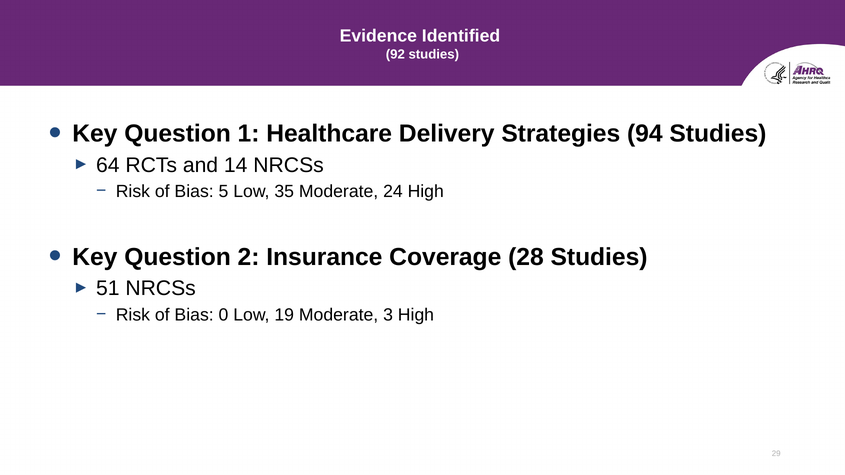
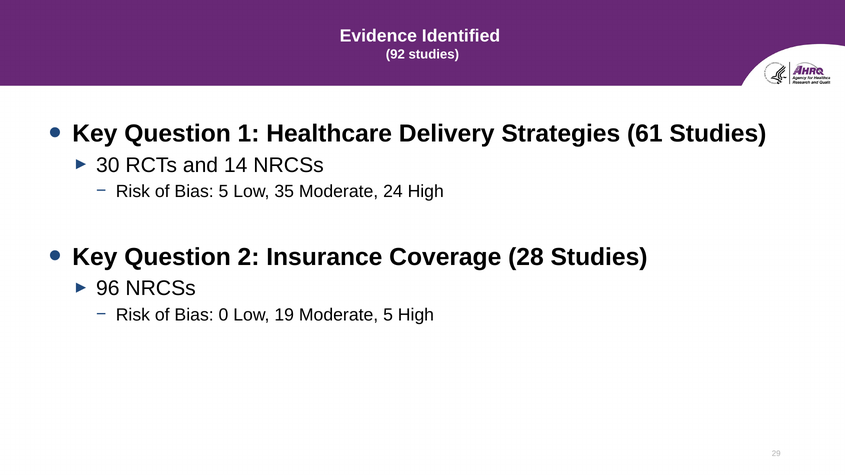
94: 94 -> 61
64: 64 -> 30
51: 51 -> 96
Moderate 3: 3 -> 5
